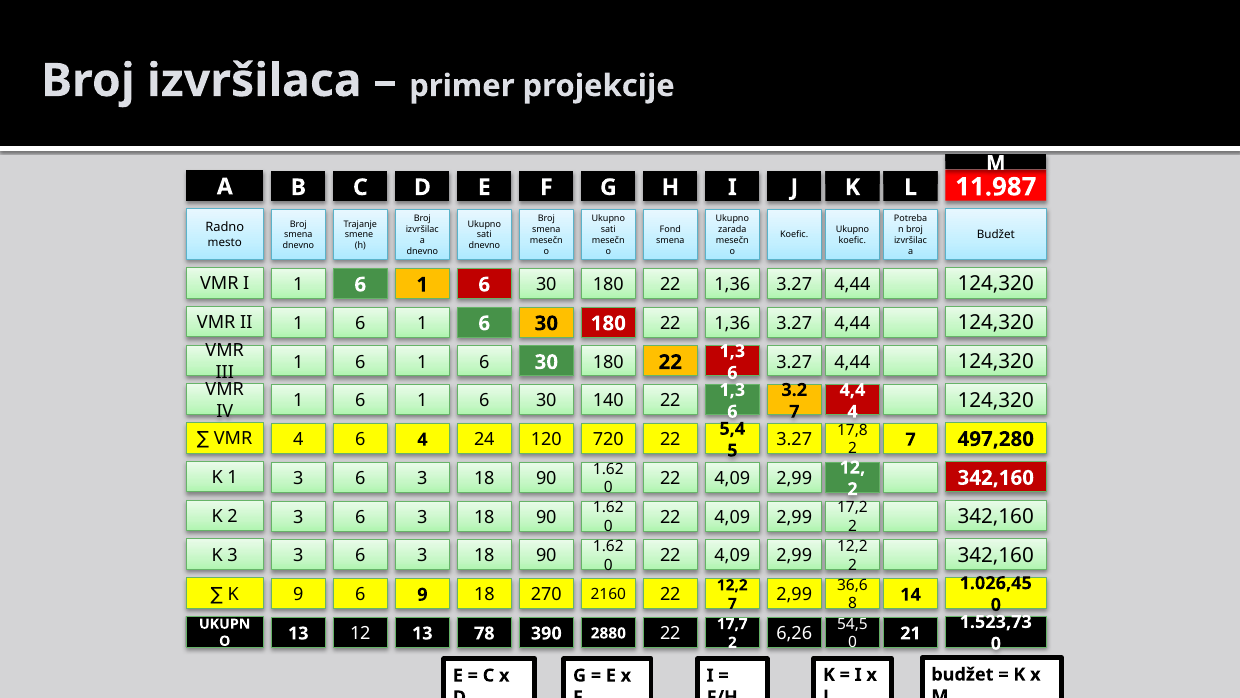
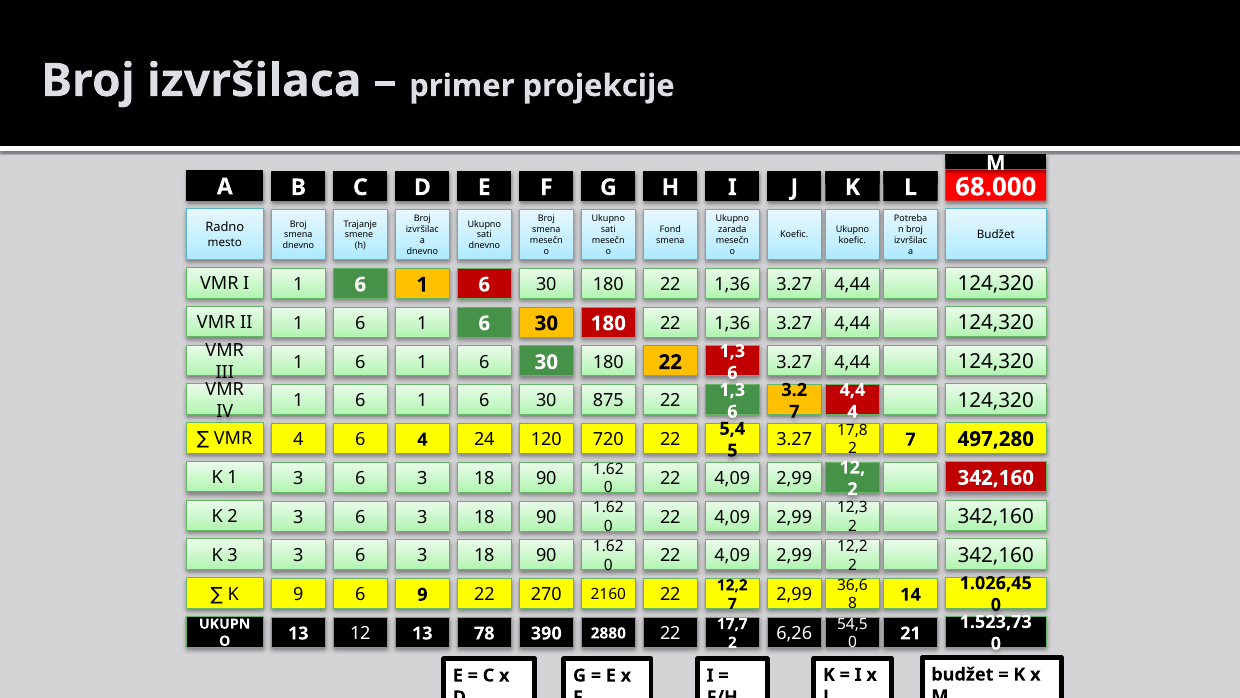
11.987: 11.987 -> 68.000
140: 140 -> 875
17,2: 17,2 -> 12,3
9 18: 18 -> 22
